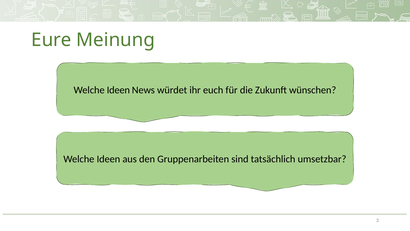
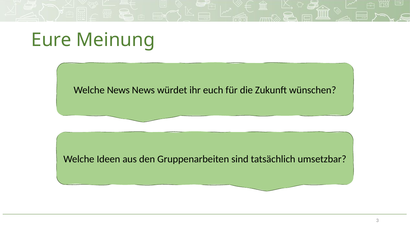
Ideen at (118, 90): Ideen -> News
